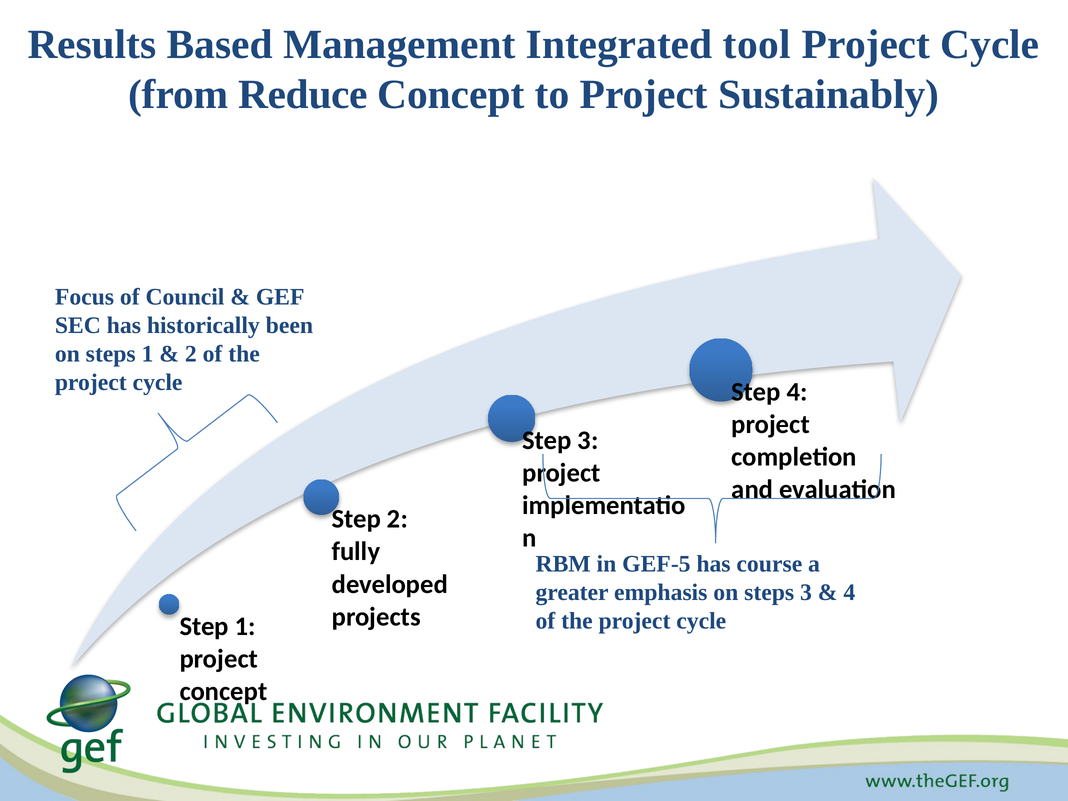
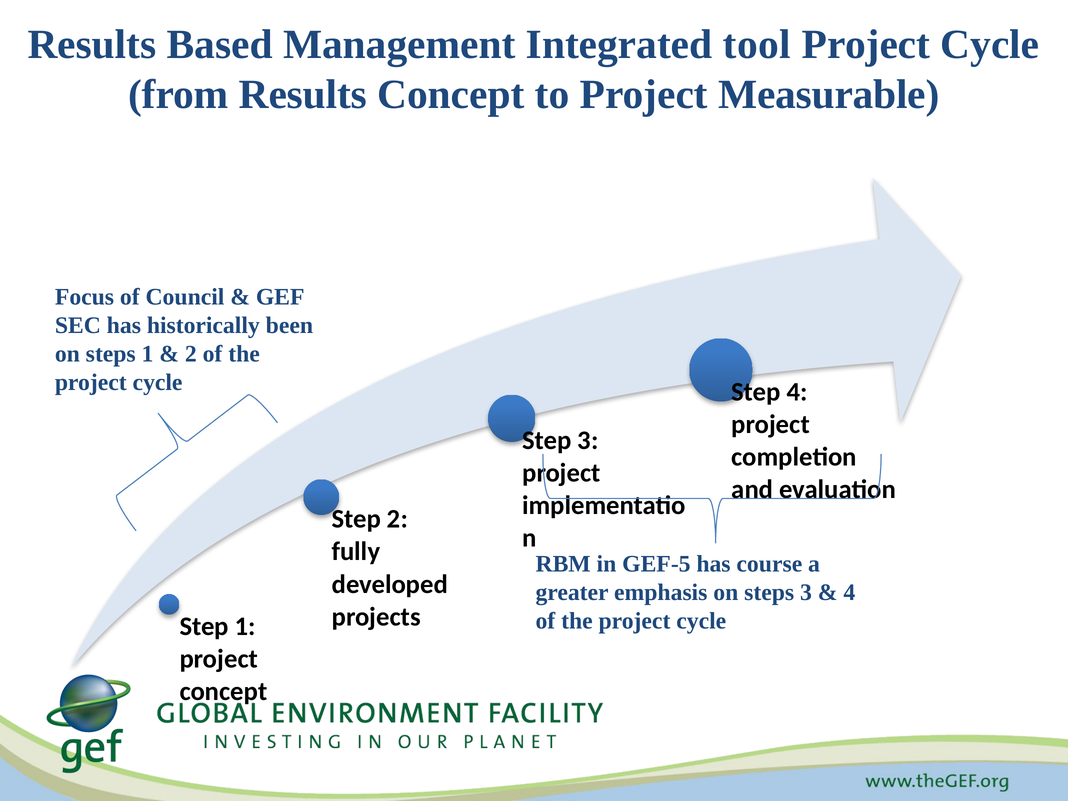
from Reduce: Reduce -> Results
Sustainably: Sustainably -> Measurable
